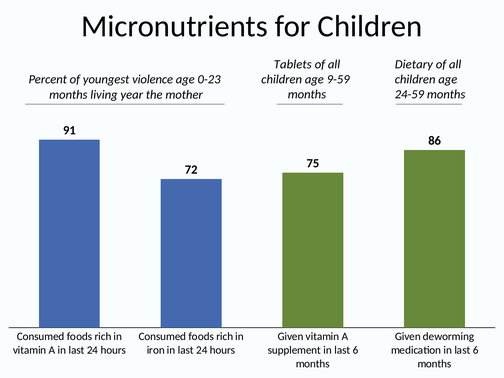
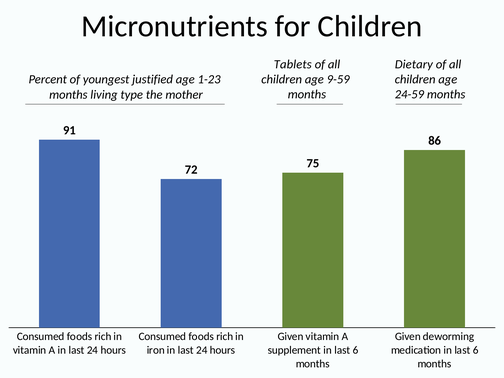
violence: violence -> justified
0-23: 0-23 -> 1-23
year: year -> type
